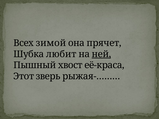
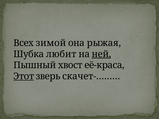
прячет: прячет -> рыжая
Этот underline: none -> present
рыжая-………: рыжая-……… -> скачет-………
